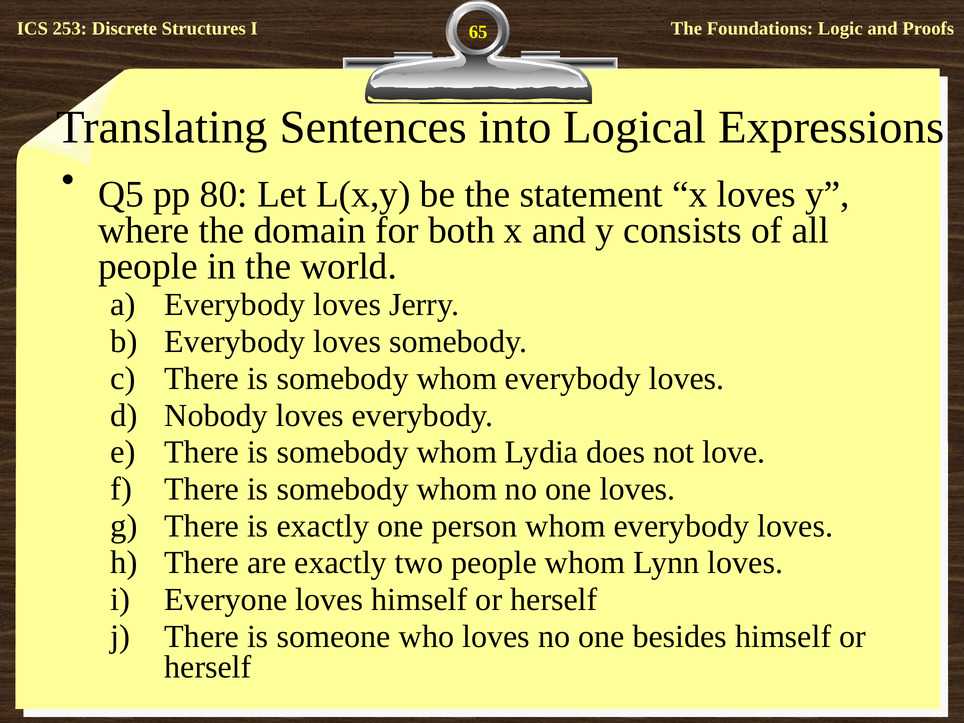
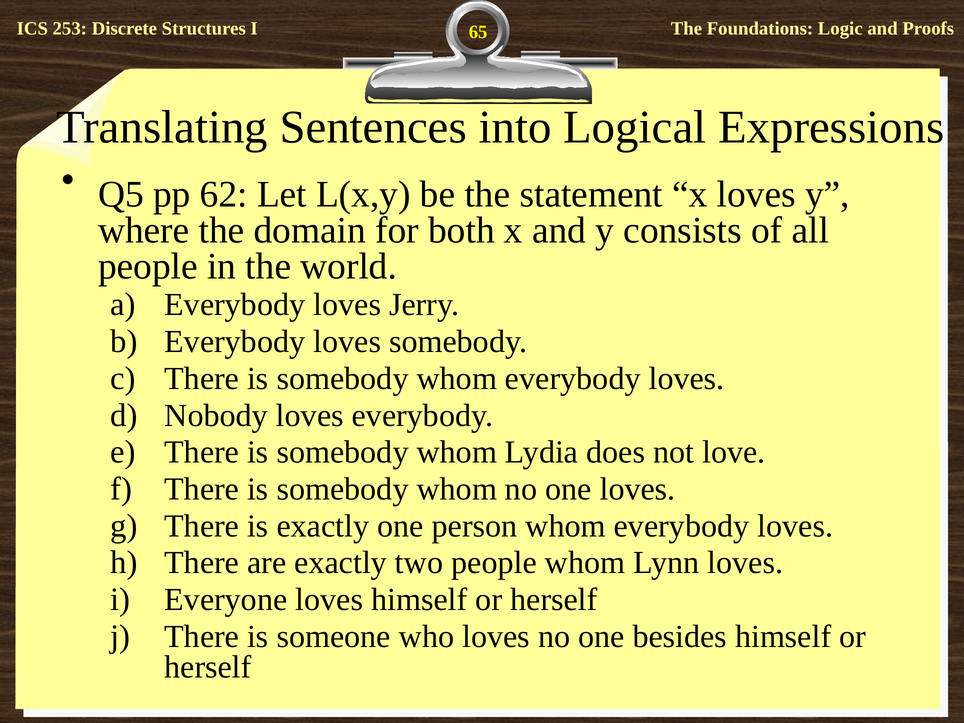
80: 80 -> 62
